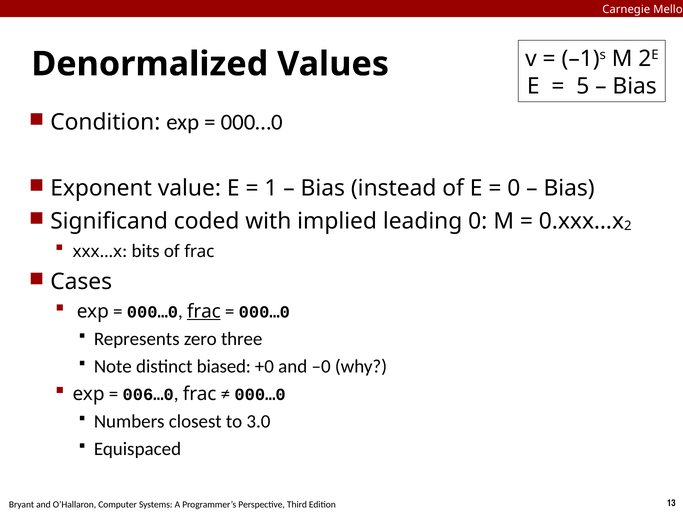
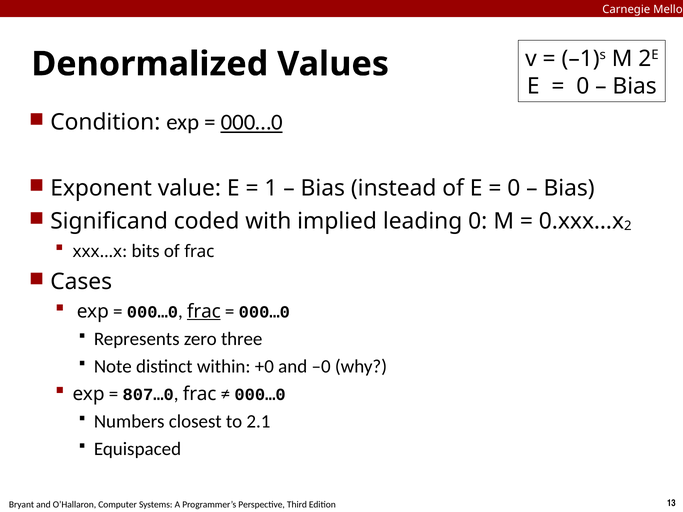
5 at (583, 86): 5 -> 0
000…0 at (252, 122) underline: none -> present
biased: biased -> within
006…0: 006…0 -> 807…0
3.0: 3.0 -> 2.1
